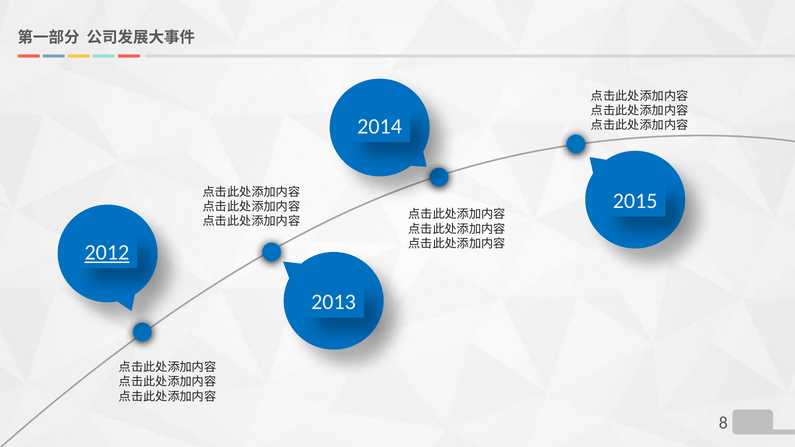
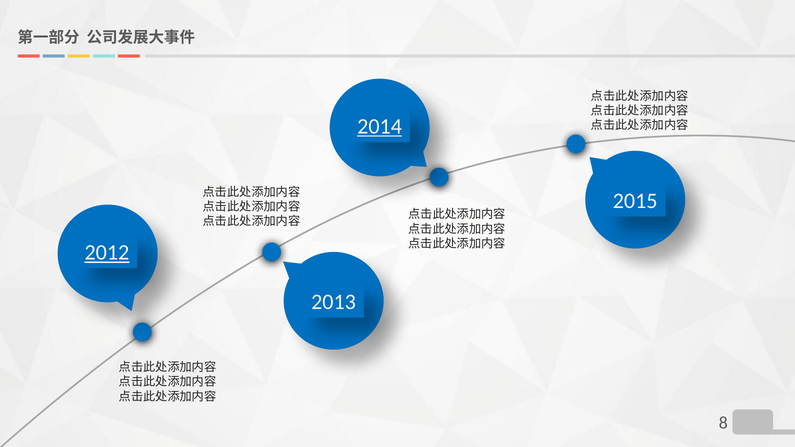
2014 underline: none -> present
